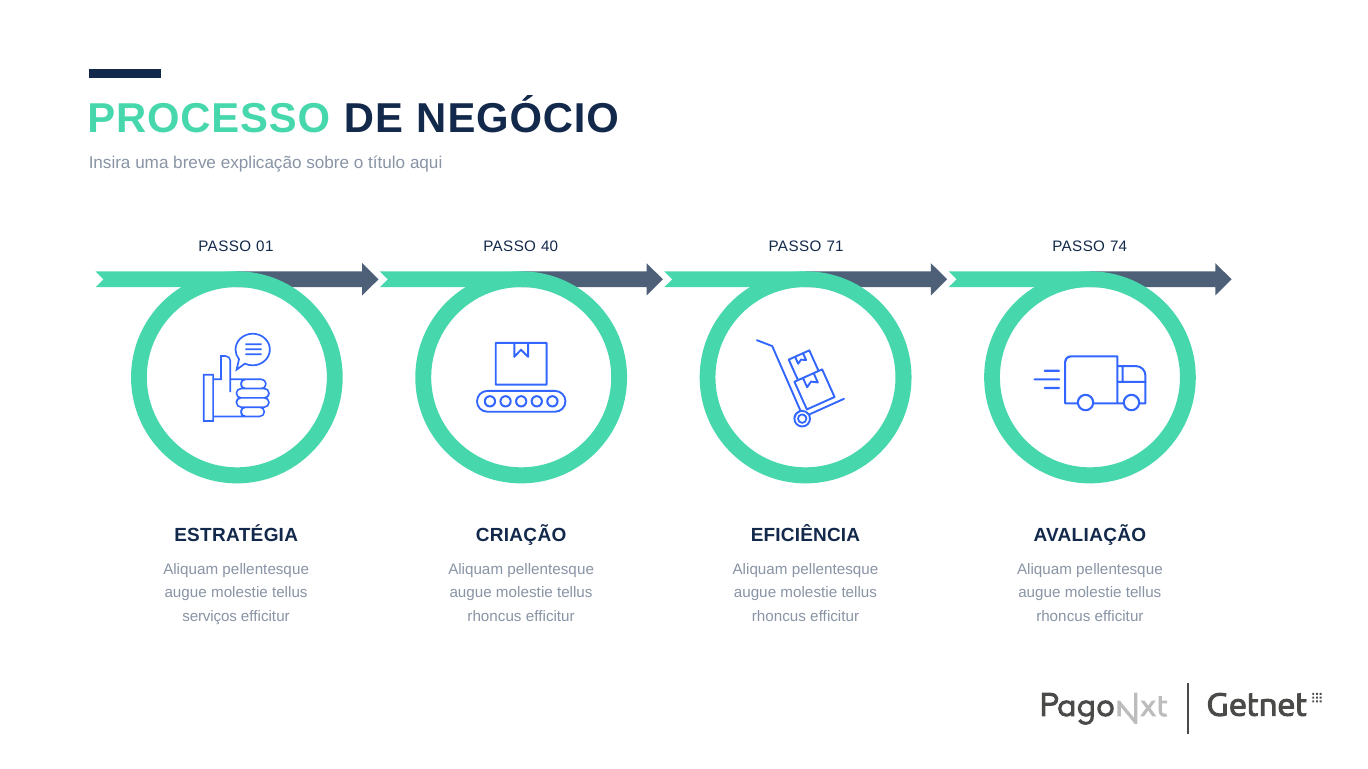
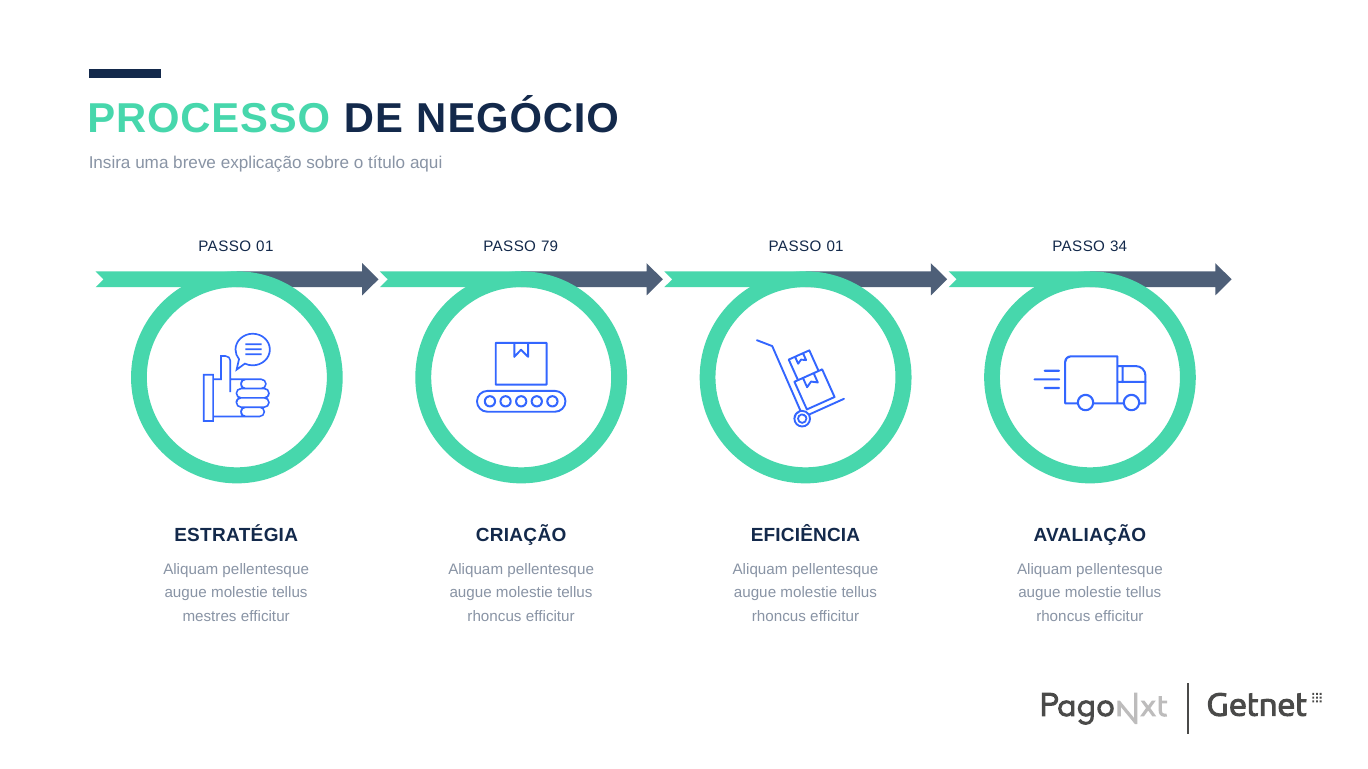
40: 40 -> 79
71 at (835, 246): 71 -> 01
74: 74 -> 34
serviços: serviços -> mestres
